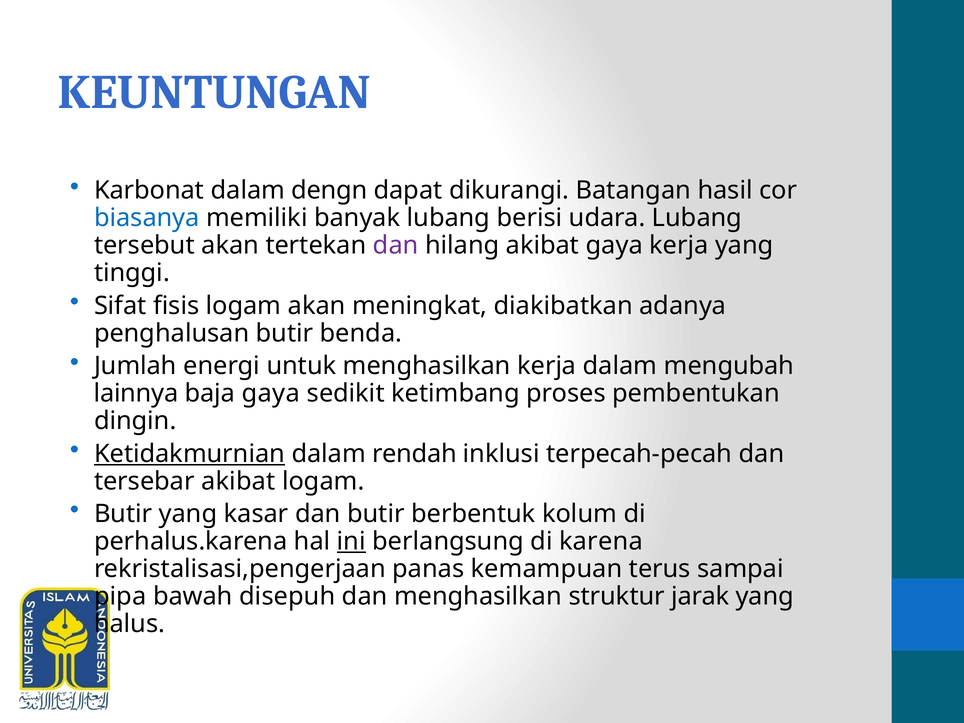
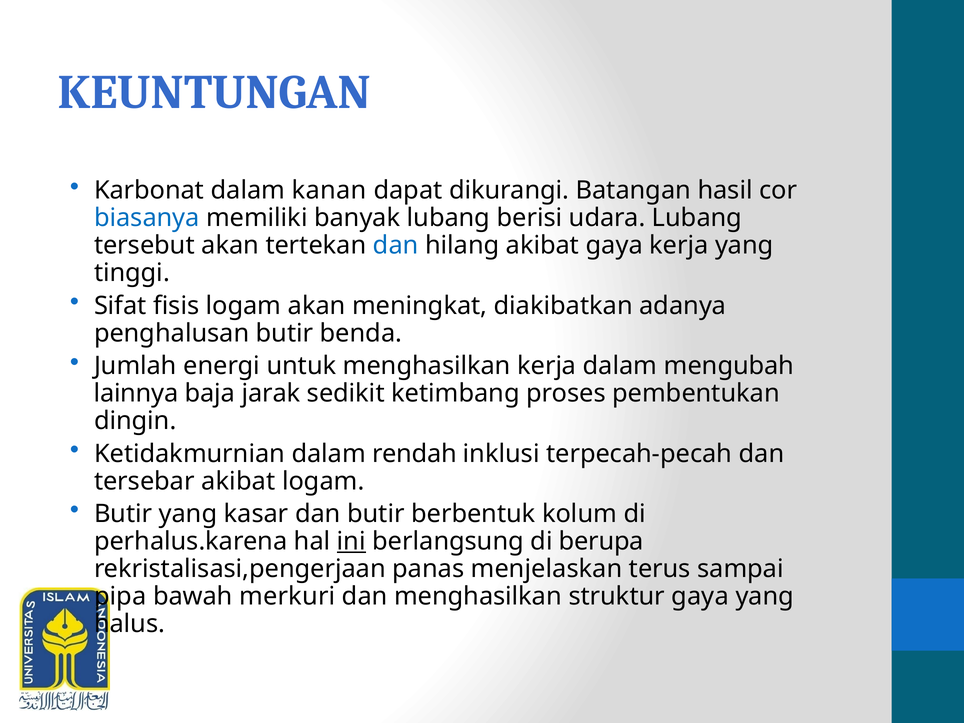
dengn: dengn -> kanan
dan at (396, 246) colour: purple -> blue
baja gaya: gaya -> jarak
Ketidakmurnian underline: present -> none
karena: karena -> berupa
kemampuan: kemampuan -> menjelaskan
disepuh: disepuh -> merkuri
struktur jarak: jarak -> gaya
